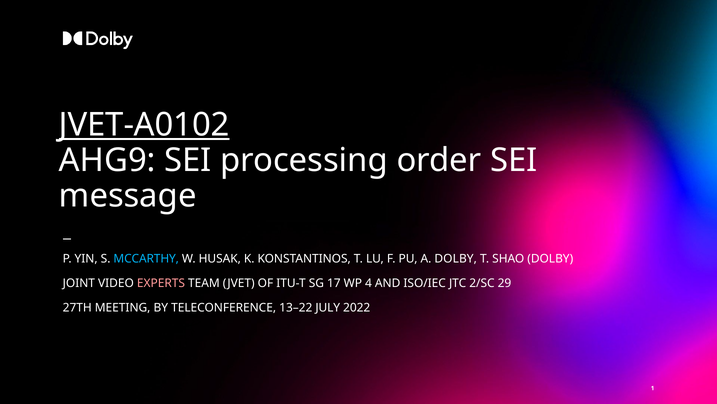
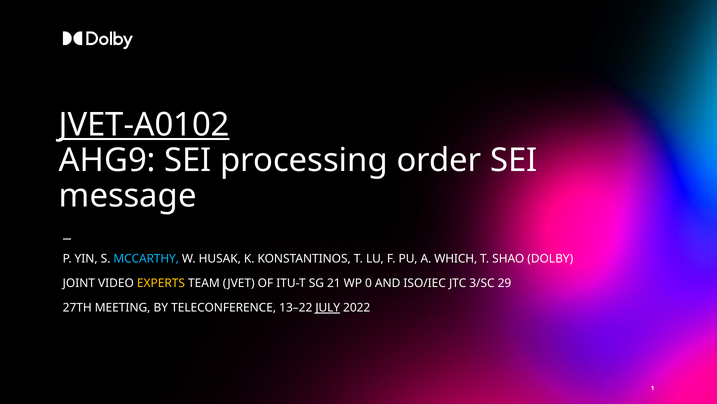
A DOLBY: DOLBY -> WHICH
EXPERTS colour: pink -> yellow
17: 17 -> 21
4: 4 -> 0
2/SC: 2/SC -> 3/SC
JULY underline: none -> present
